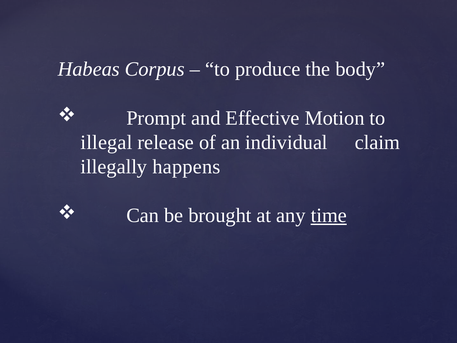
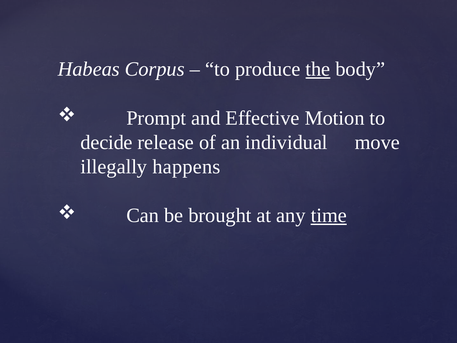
the underline: none -> present
illegal: illegal -> decide
claim: claim -> move
